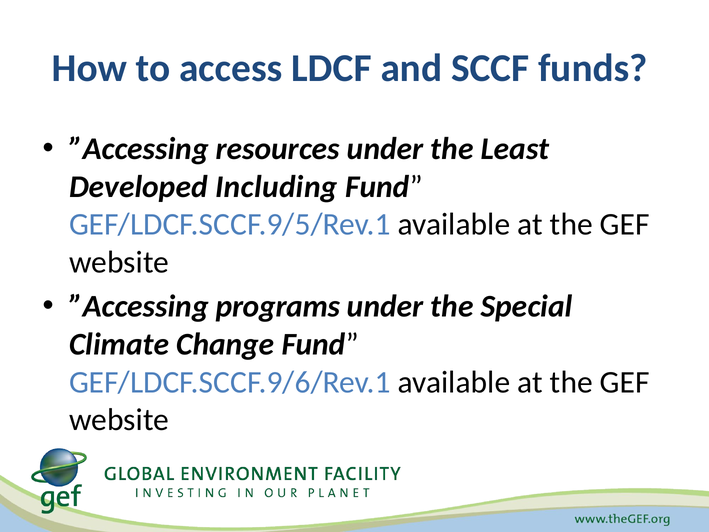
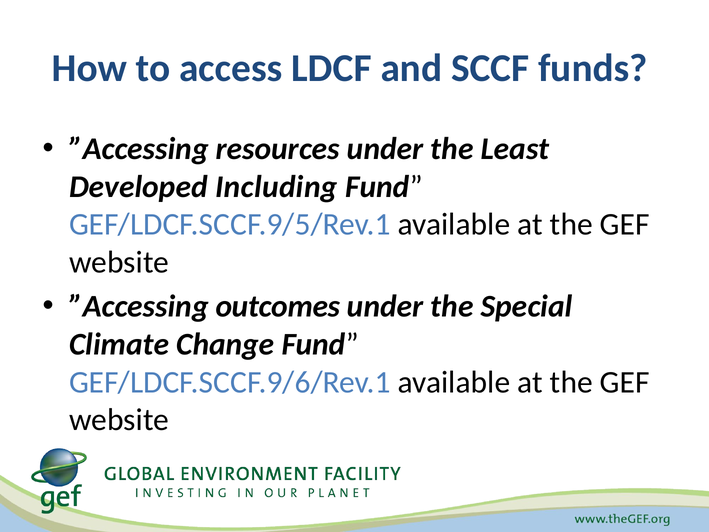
programs: programs -> outcomes
